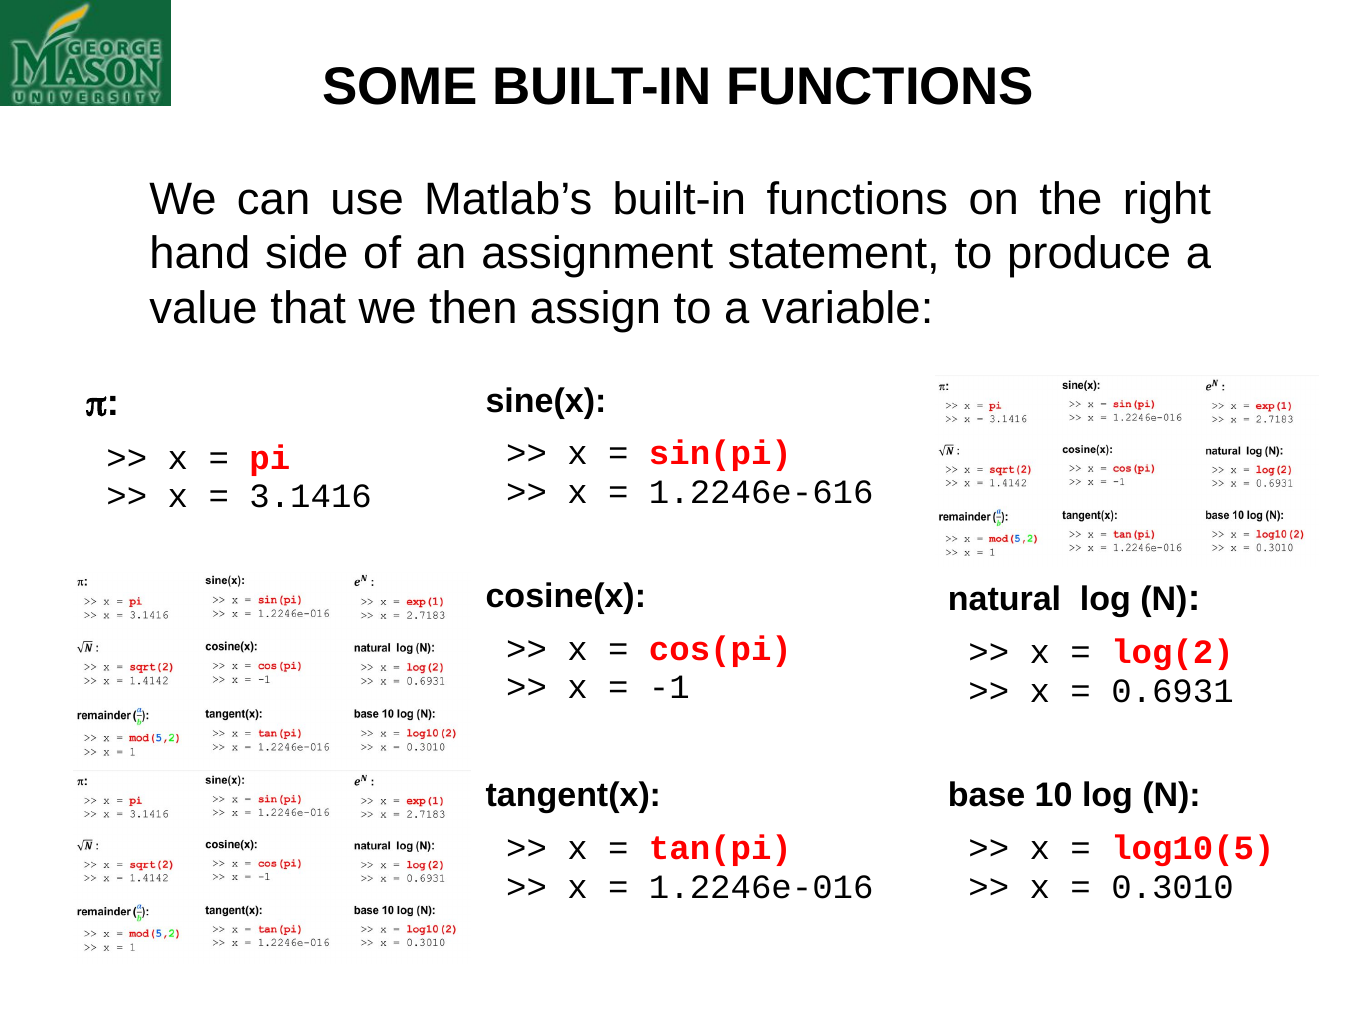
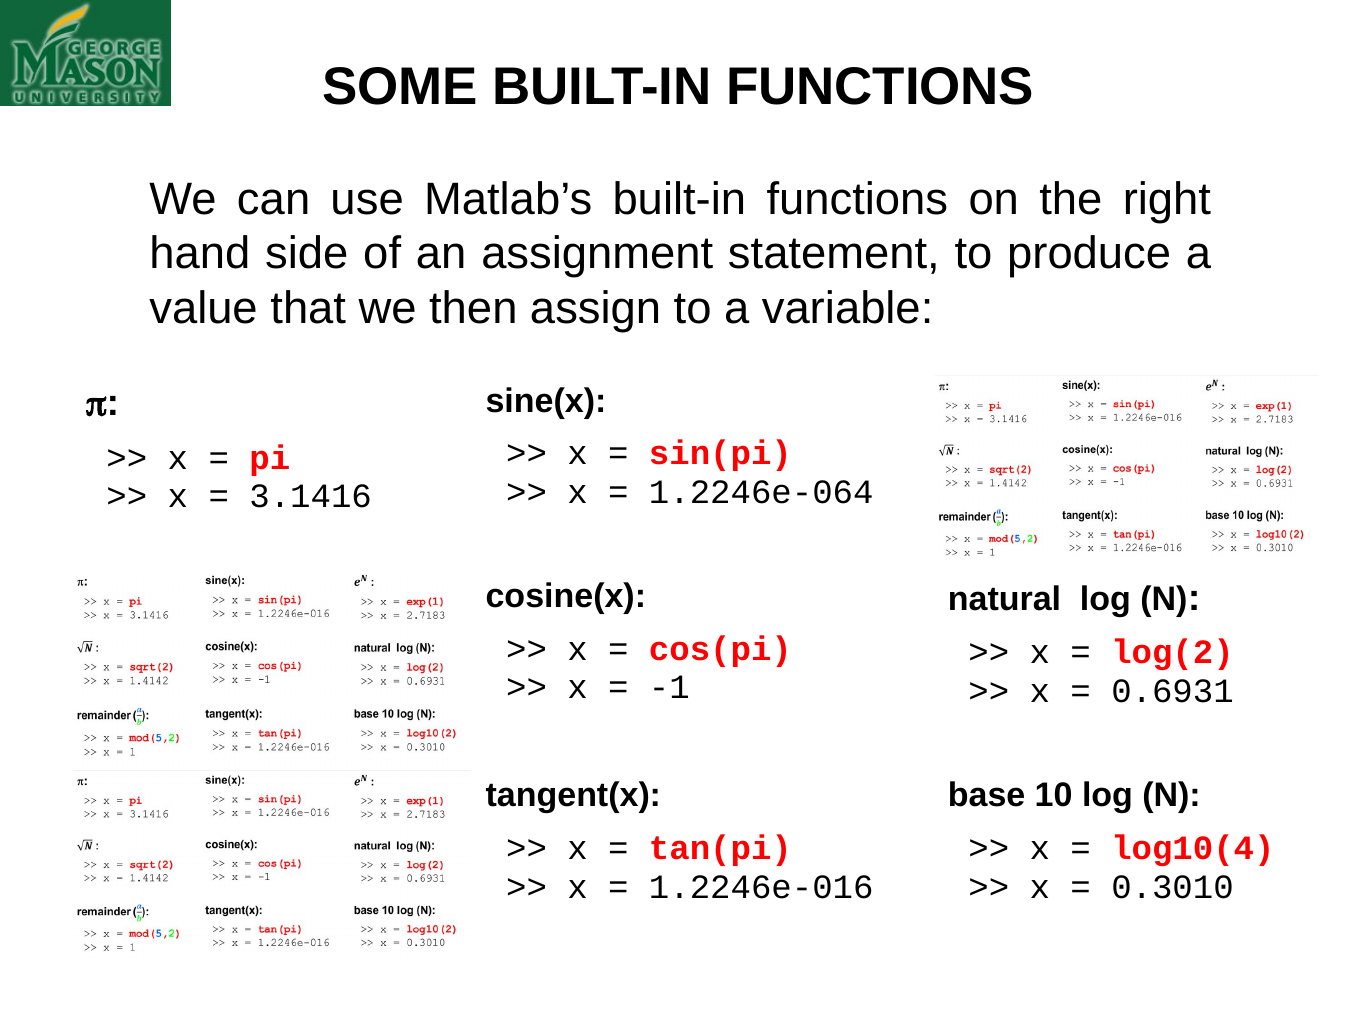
1.2246e-616: 1.2246e-616 -> 1.2246e-064
log10(5: log10(5 -> log10(4
